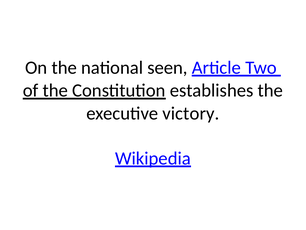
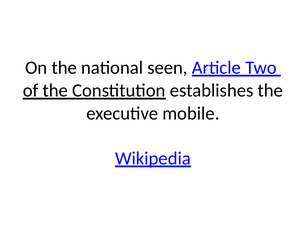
victory: victory -> mobile
